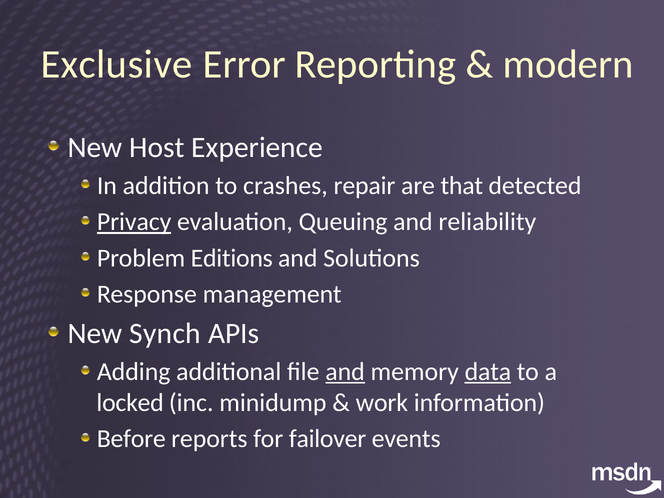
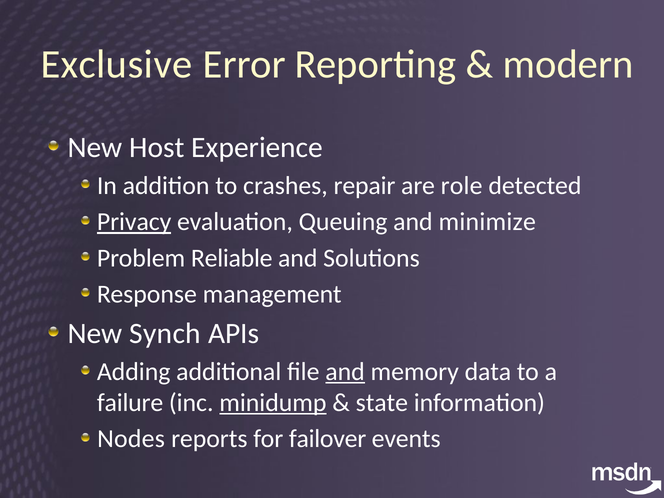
that: that -> role
reliability: reliability -> minimize
Editions: Editions -> Reliable
data underline: present -> none
locked: locked -> failure
minidump underline: none -> present
work: work -> state
Before: Before -> Nodes
